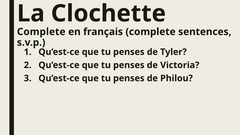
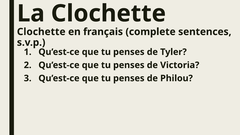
Complete at (41, 32): Complete -> Clochette
